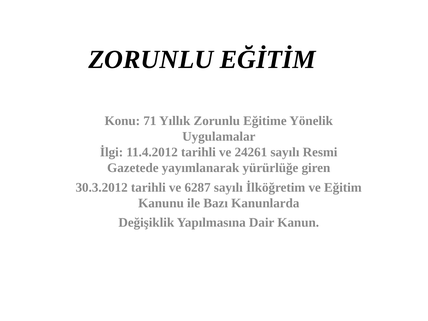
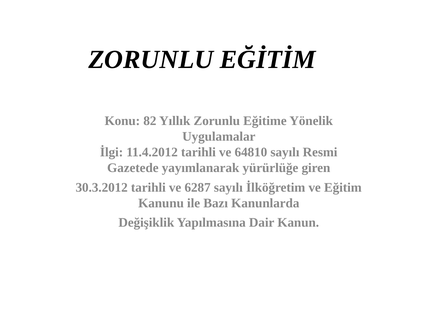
71: 71 -> 82
24261: 24261 -> 64810
